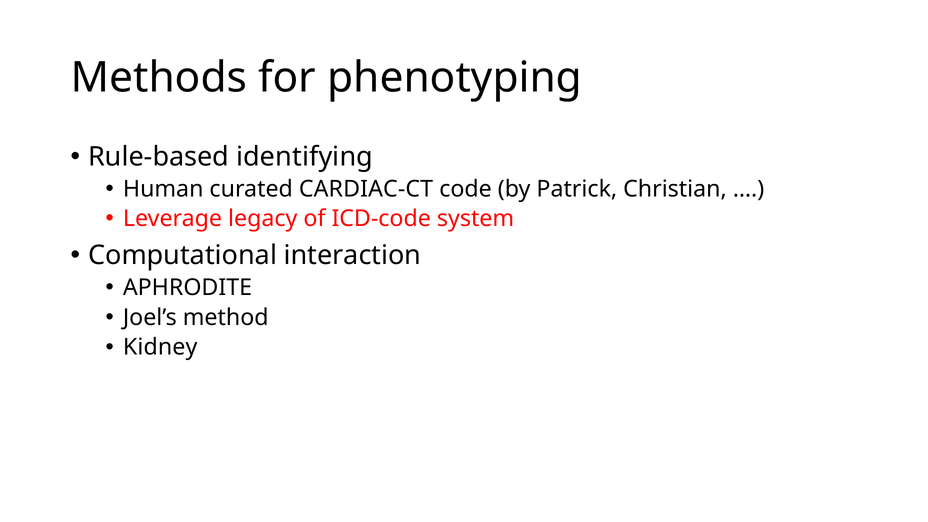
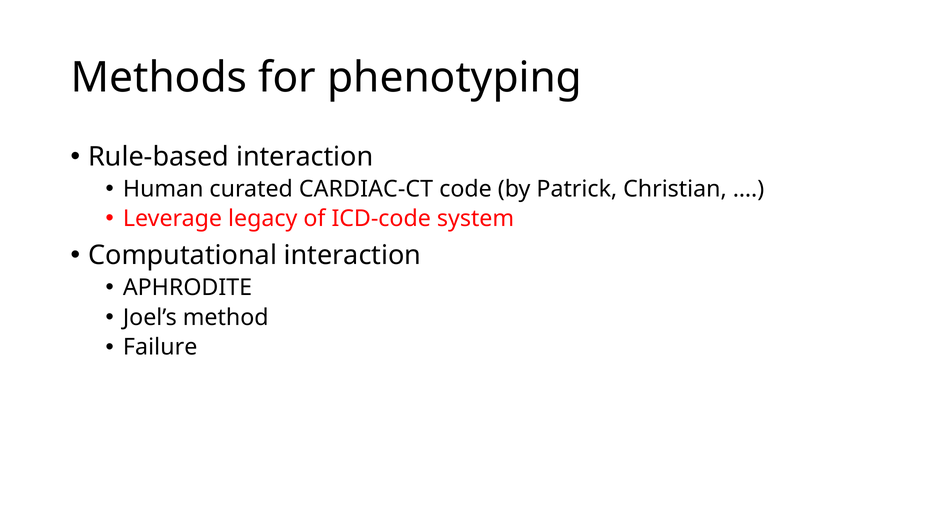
Rule-based identifying: identifying -> interaction
Kidney: Kidney -> Failure
